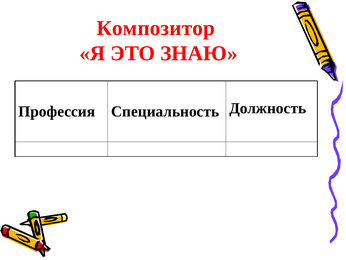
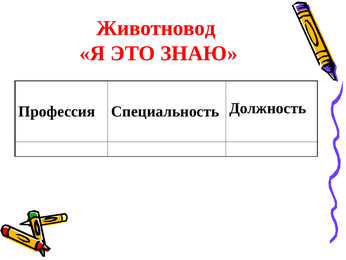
Композитор: Композитор -> Животновод
